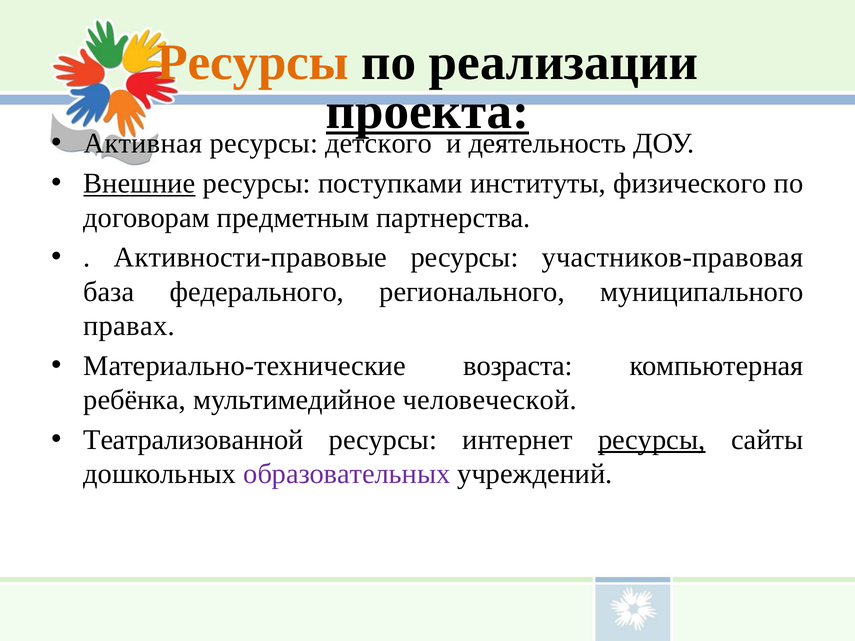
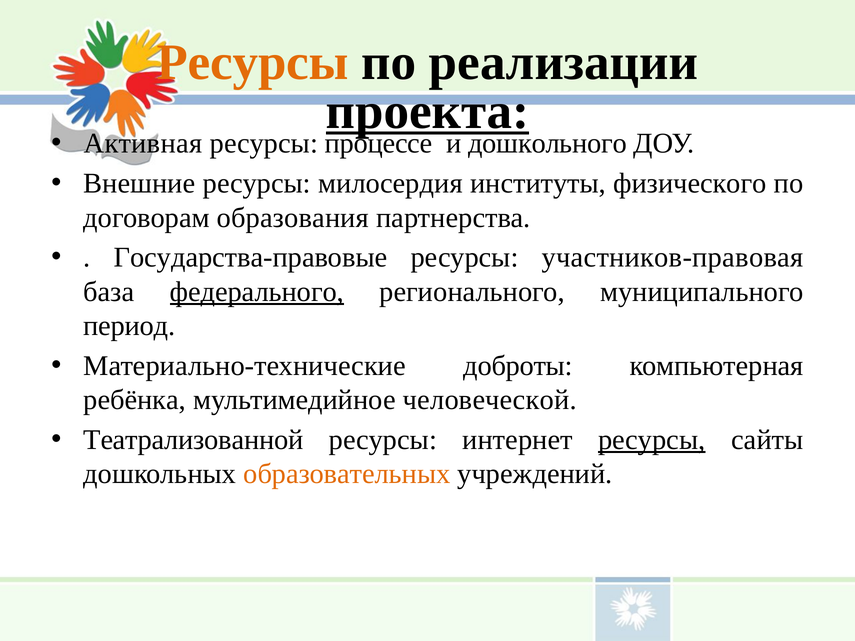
детского: детского -> процессе
деятельность: деятельность -> дошкольного
Внешние underline: present -> none
поступками: поступками -> милосердия
предметным: предметным -> образования
Активности-правовые: Активности-правовые -> Государства-правовые
федерального underline: none -> present
правах: правах -> период
возраста: возраста -> доброты
образовательных colour: purple -> orange
